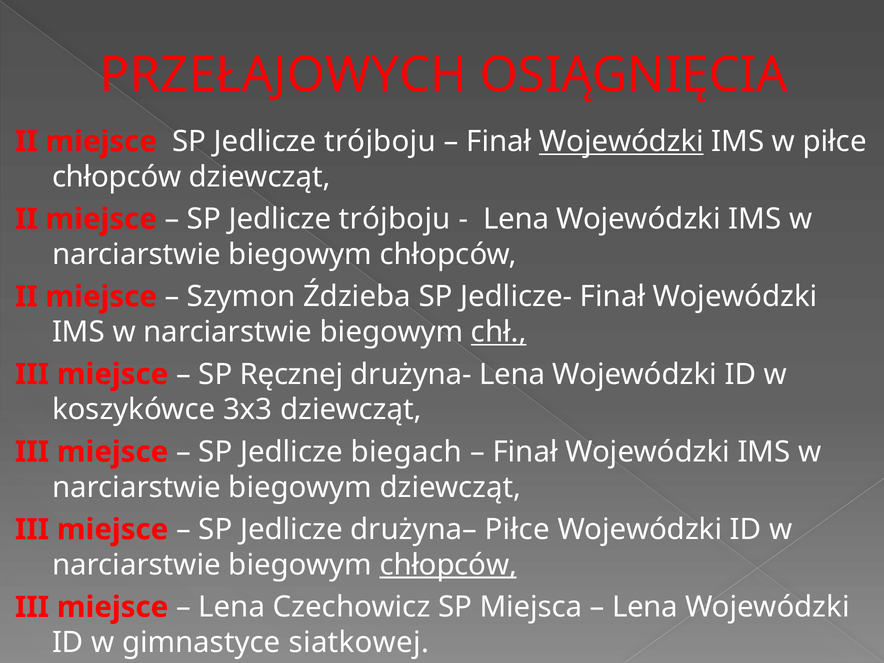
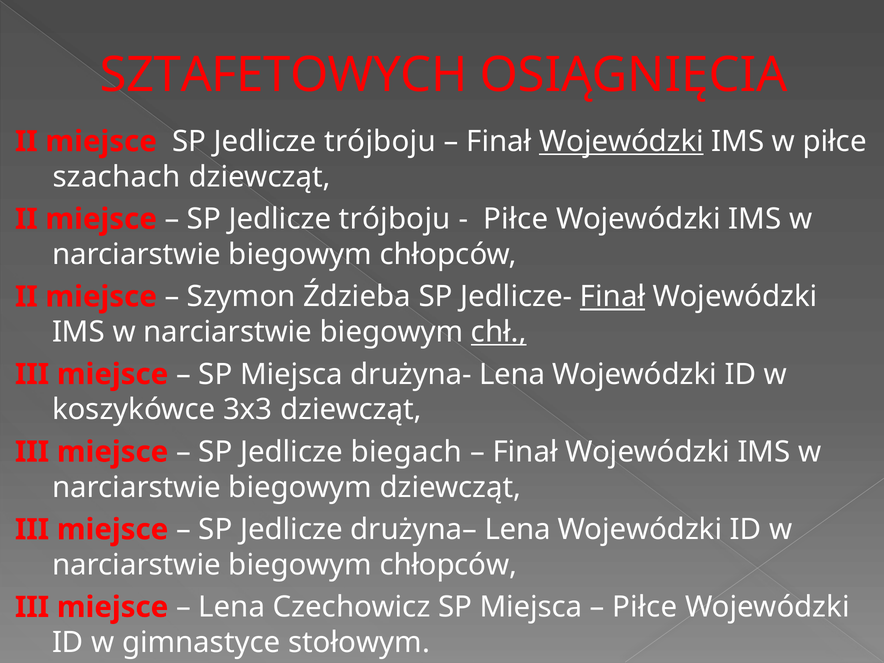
PRZEŁAJOWYCH: PRZEŁAJOWYCH -> SZTAFETOWYCH
chłopców at (117, 177): chłopców -> szachach
Lena at (516, 219): Lena -> Piłce
Finał at (613, 297) underline: none -> present
Ręcznej at (292, 374): Ręcznej -> Miejsca
drużyna– Piłce: Piłce -> Lena
chłopców at (448, 565) underline: present -> none
Lena at (645, 607): Lena -> Piłce
siatkowej: siatkowej -> stołowym
